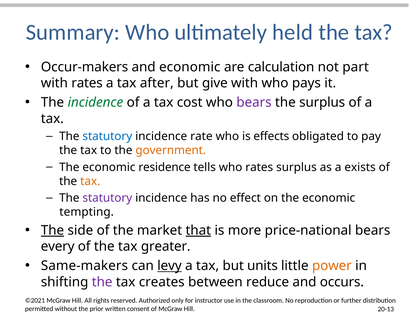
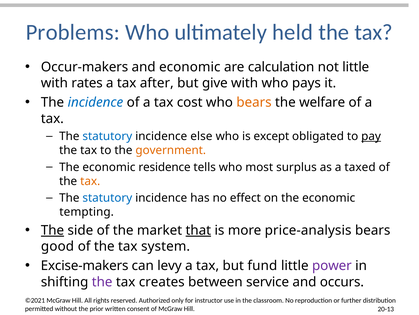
Summary: Summary -> Problems
not part: part -> little
incidence at (95, 102) colour: green -> blue
bears at (254, 102) colour: purple -> orange
the surplus: surplus -> welfare
rate: rate -> else
effects: effects -> except
pay underline: none -> present
who rates: rates -> most
exists: exists -> taxed
statutory at (107, 197) colour: purple -> blue
price-national: price-national -> price-analysis
every: every -> good
greater: greater -> system
Same-makers: Same-makers -> Excise-makers
levy underline: present -> none
units: units -> fund
power colour: orange -> purple
reduce: reduce -> service
